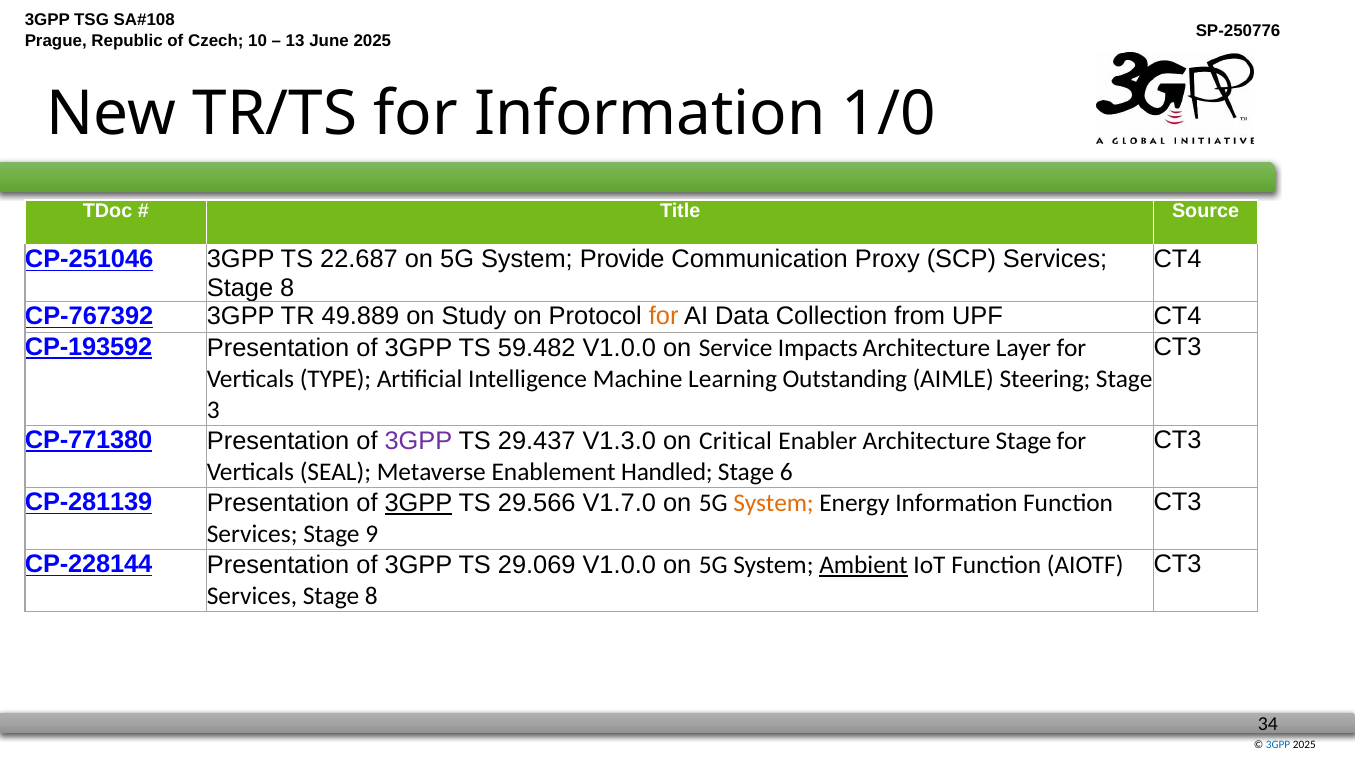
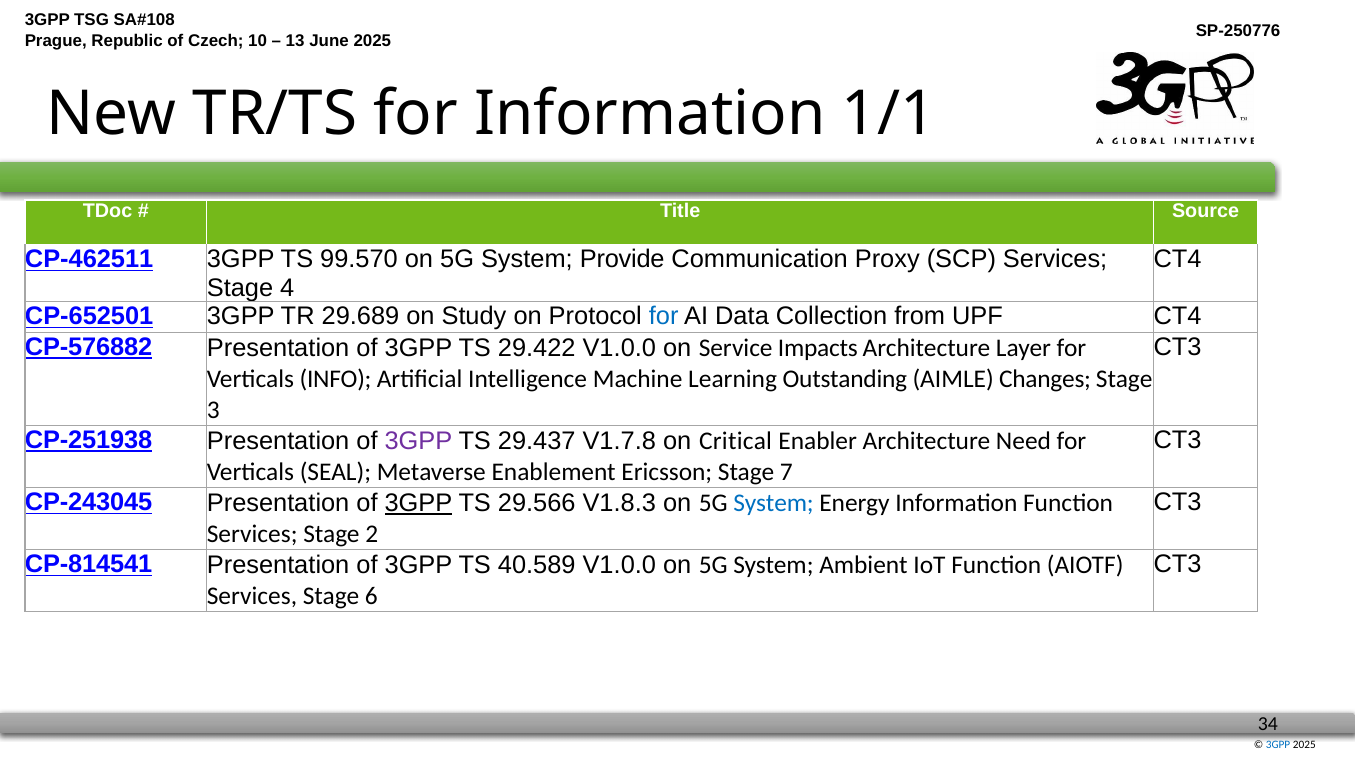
1/0: 1/0 -> 1/1
CP-251046: CP-251046 -> CP-462511
22.687: 22.687 -> 99.570
8 at (287, 288): 8 -> 4
CP-767392: CP-767392 -> CP-652501
49.889: 49.889 -> 29.689
for at (664, 316) colour: orange -> blue
CP-193592: CP-193592 -> CP-576882
59.482: 59.482 -> 29.422
TYPE: TYPE -> INFO
Steering: Steering -> Changes
CP-771380: CP-771380 -> CP-251938
V1.3.0: V1.3.0 -> V1.7.8
Architecture Stage: Stage -> Need
Handled: Handled -> Ericsson
6: 6 -> 7
CP-281139: CP-281139 -> CP-243045
V1.7.0: V1.7.0 -> V1.8.3
System at (773, 503) colour: orange -> blue
9: 9 -> 2
CP-228144: CP-228144 -> CP-814541
29.069: 29.069 -> 40.589
Ambient underline: present -> none
8 at (371, 596): 8 -> 6
